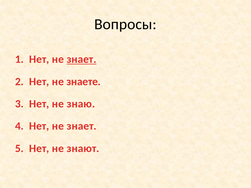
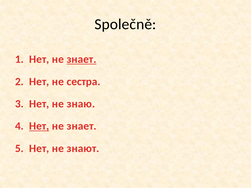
Вопросы: Вопросы -> Společně
знаете: знаете -> сестра
Нет at (39, 126) underline: none -> present
